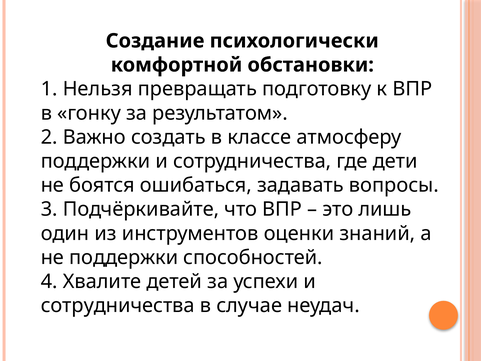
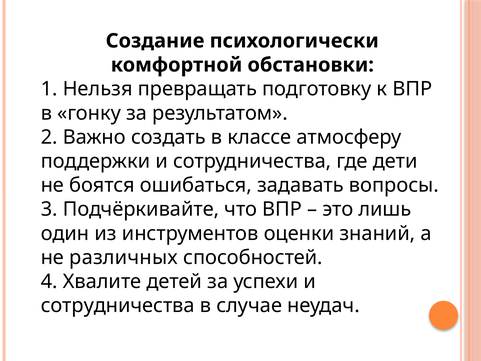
не поддержки: поддержки -> различных
